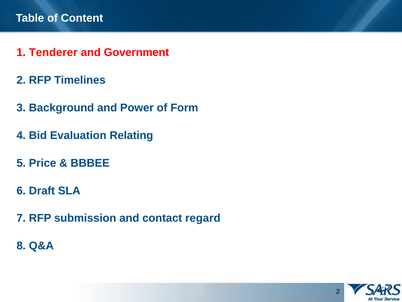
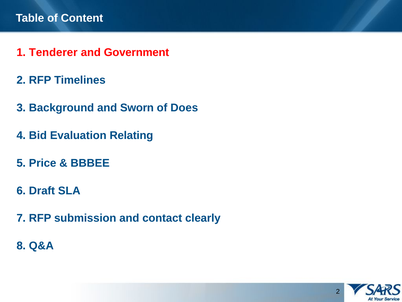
Power: Power -> Sworn
Form: Form -> Does
regard: regard -> clearly
